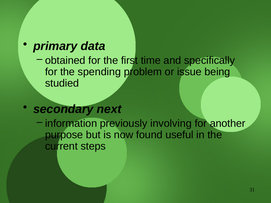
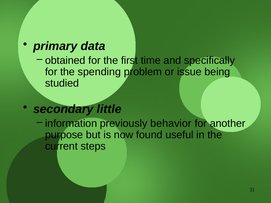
next: next -> little
involving: involving -> behavior
